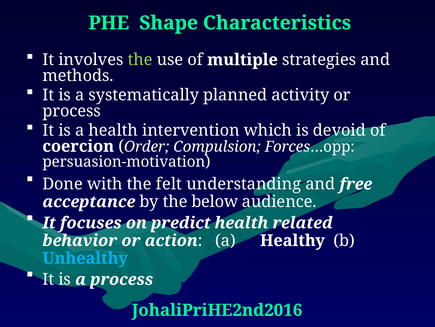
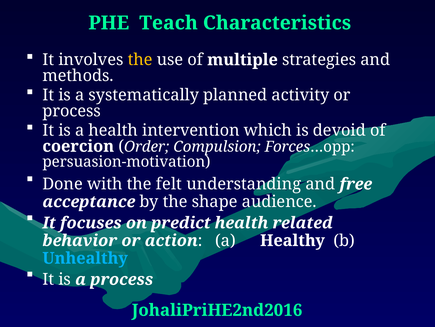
Shape: Shape -> Teach
the at (140, 60) colour: light green -> yellow
below: below -> shape
